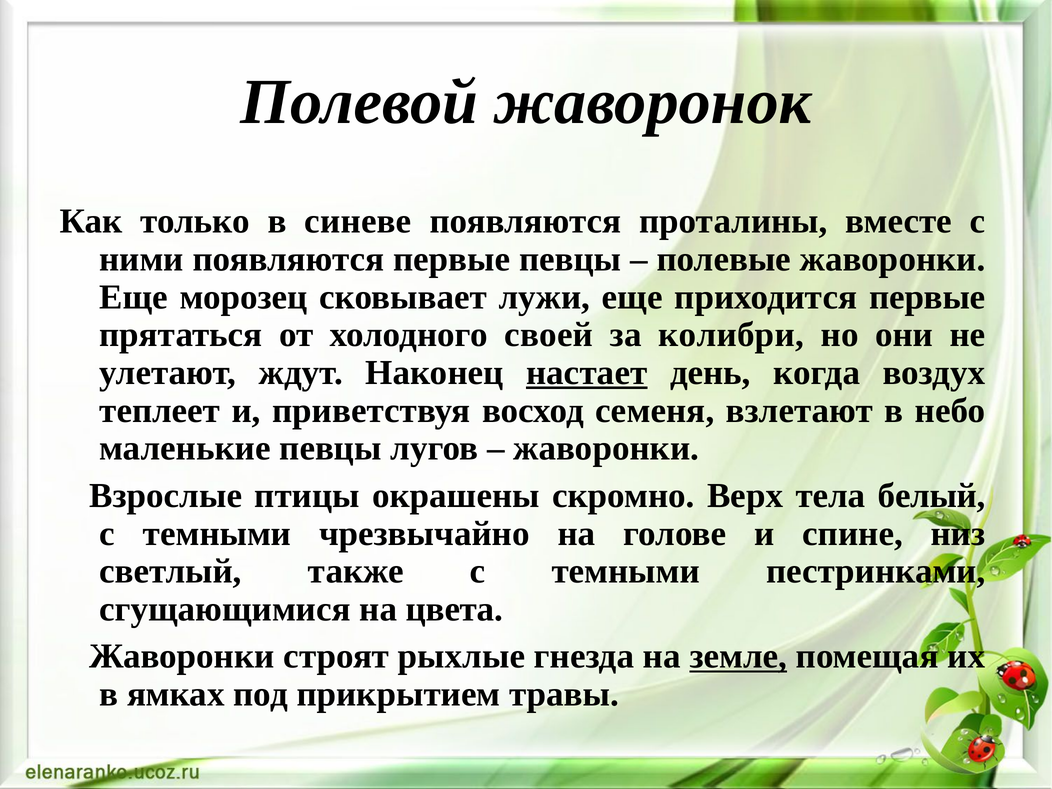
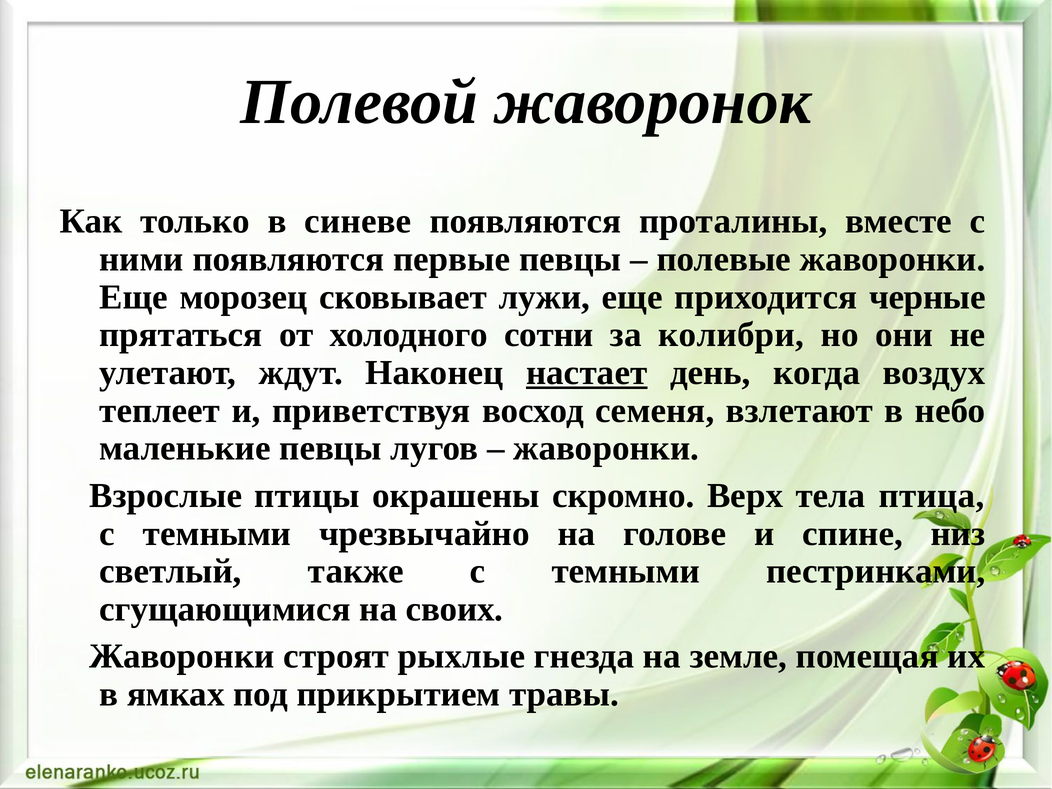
приходится первые: первые -> черные
своей: своей -> сотни
белый: белый -> птица
цвета: цвета -> своих
земле underline: present -> none
